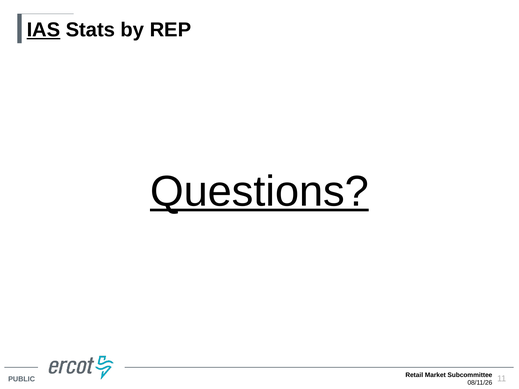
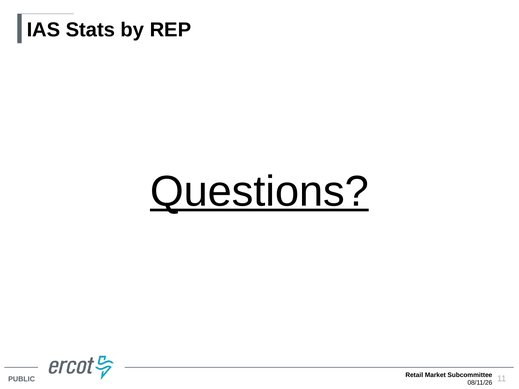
IAS underline: present -> none
